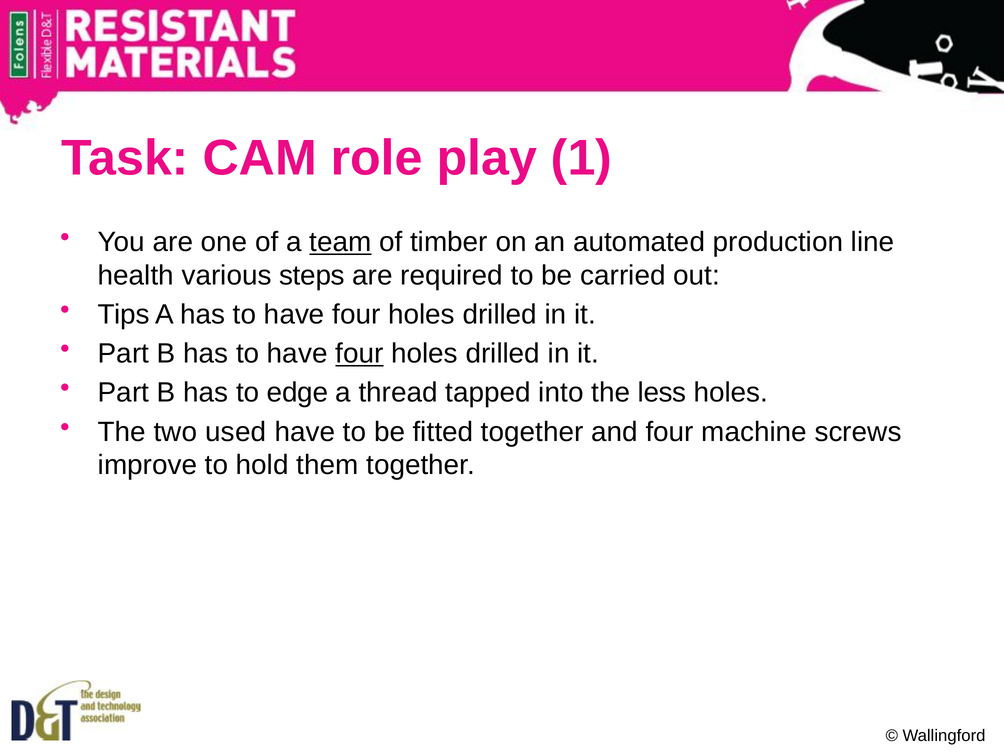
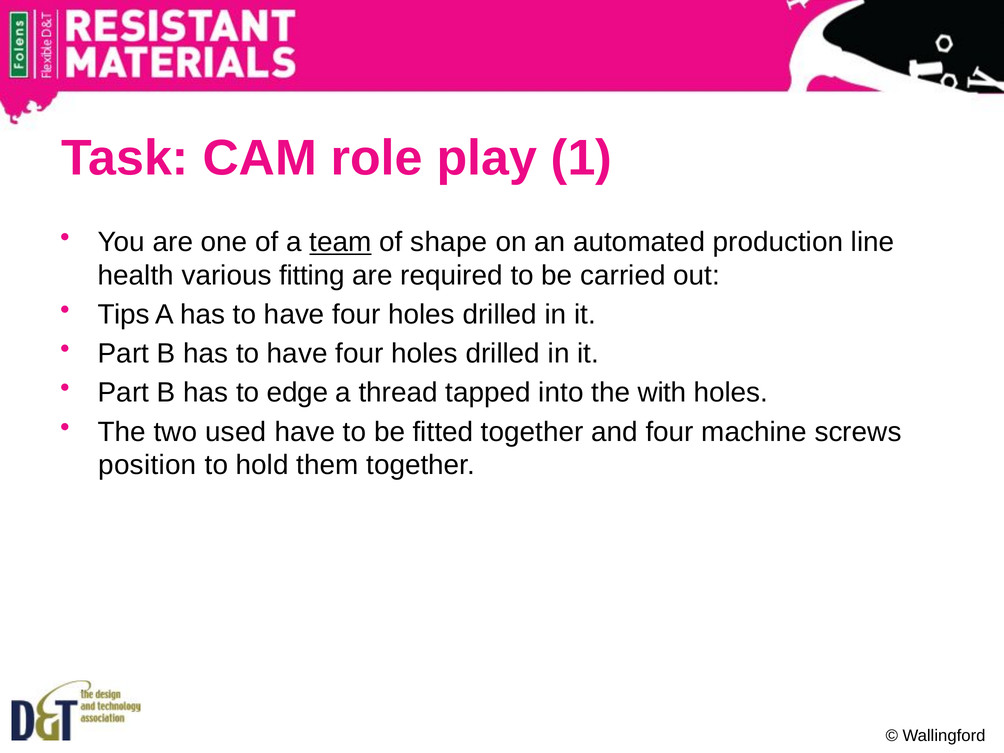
timber: timber -> shape
steps: steps -> fitting
four at (359, 354) underline: present -> none
less: less -> with
improve: improve -> position
